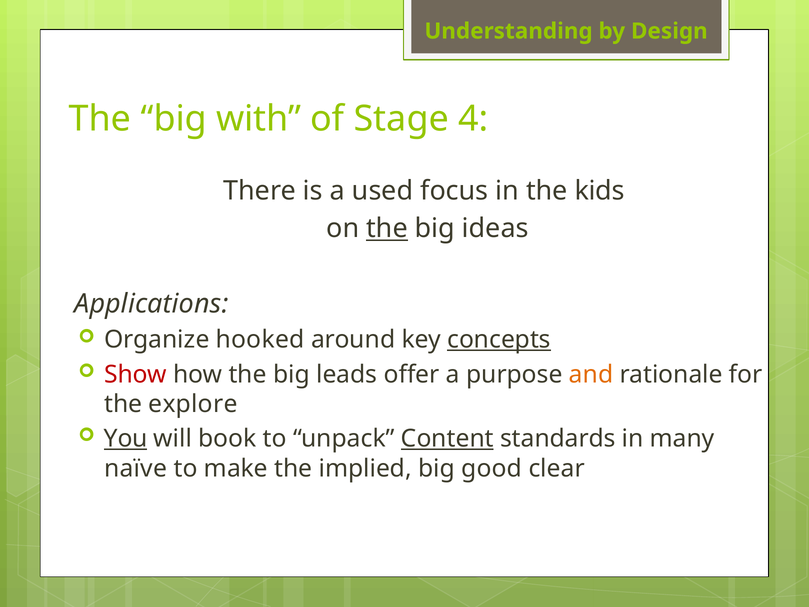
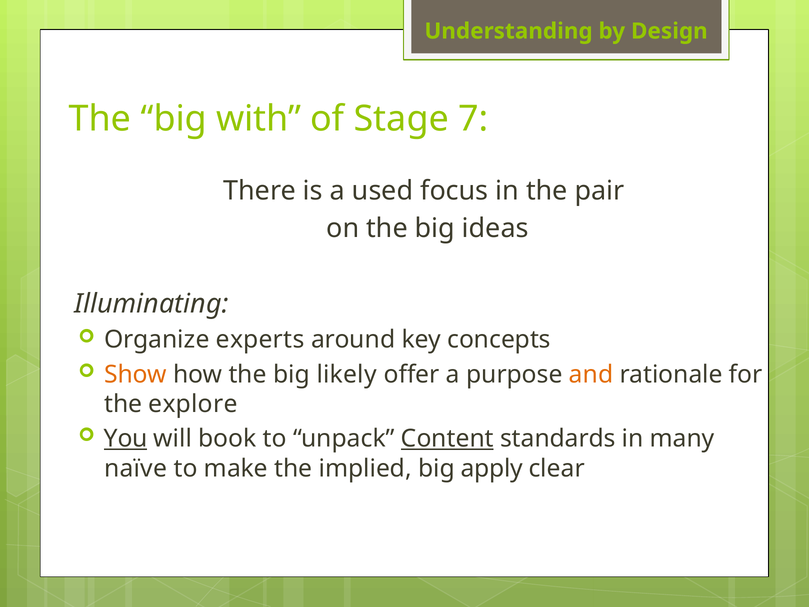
4: 4 -> 7
kids: kids -> pair
the at (387, 228) underline: present -> none
Applications: Applications -> Illuminating
hooked: hooked -> experts
concepts underline: present -> none
Show colour: red -> orange
leads: leads -> likely
good: good -> apply
